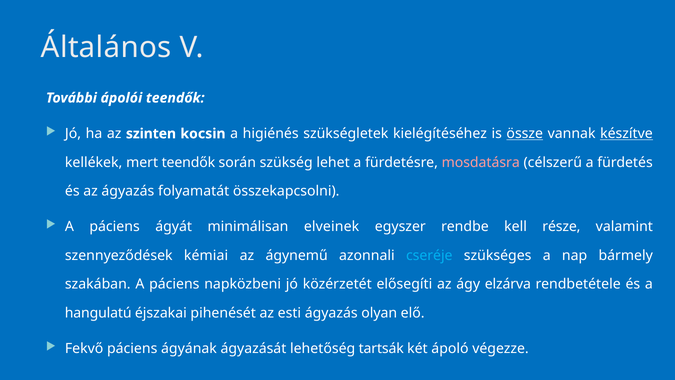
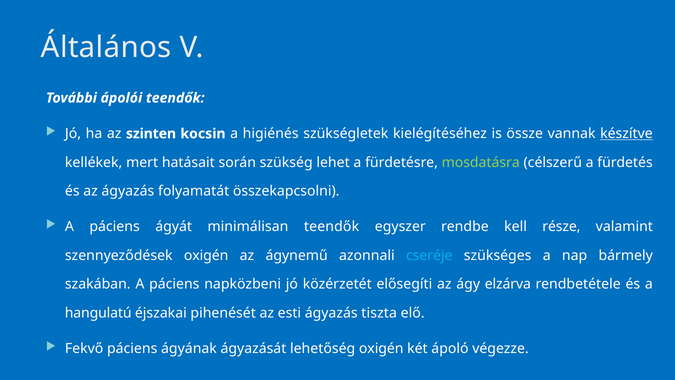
össze underline: present -> none
mert teendők: teendők -> hatásait
mosdatásra colour: pink -> light green
minimálisan elveinek: elveinek -> teendők
szennyeződések kémiai: kémiai -> oxigén
olyan: olyan -> tiszta
lehetőség tartsák: tartsák -> oxigén
